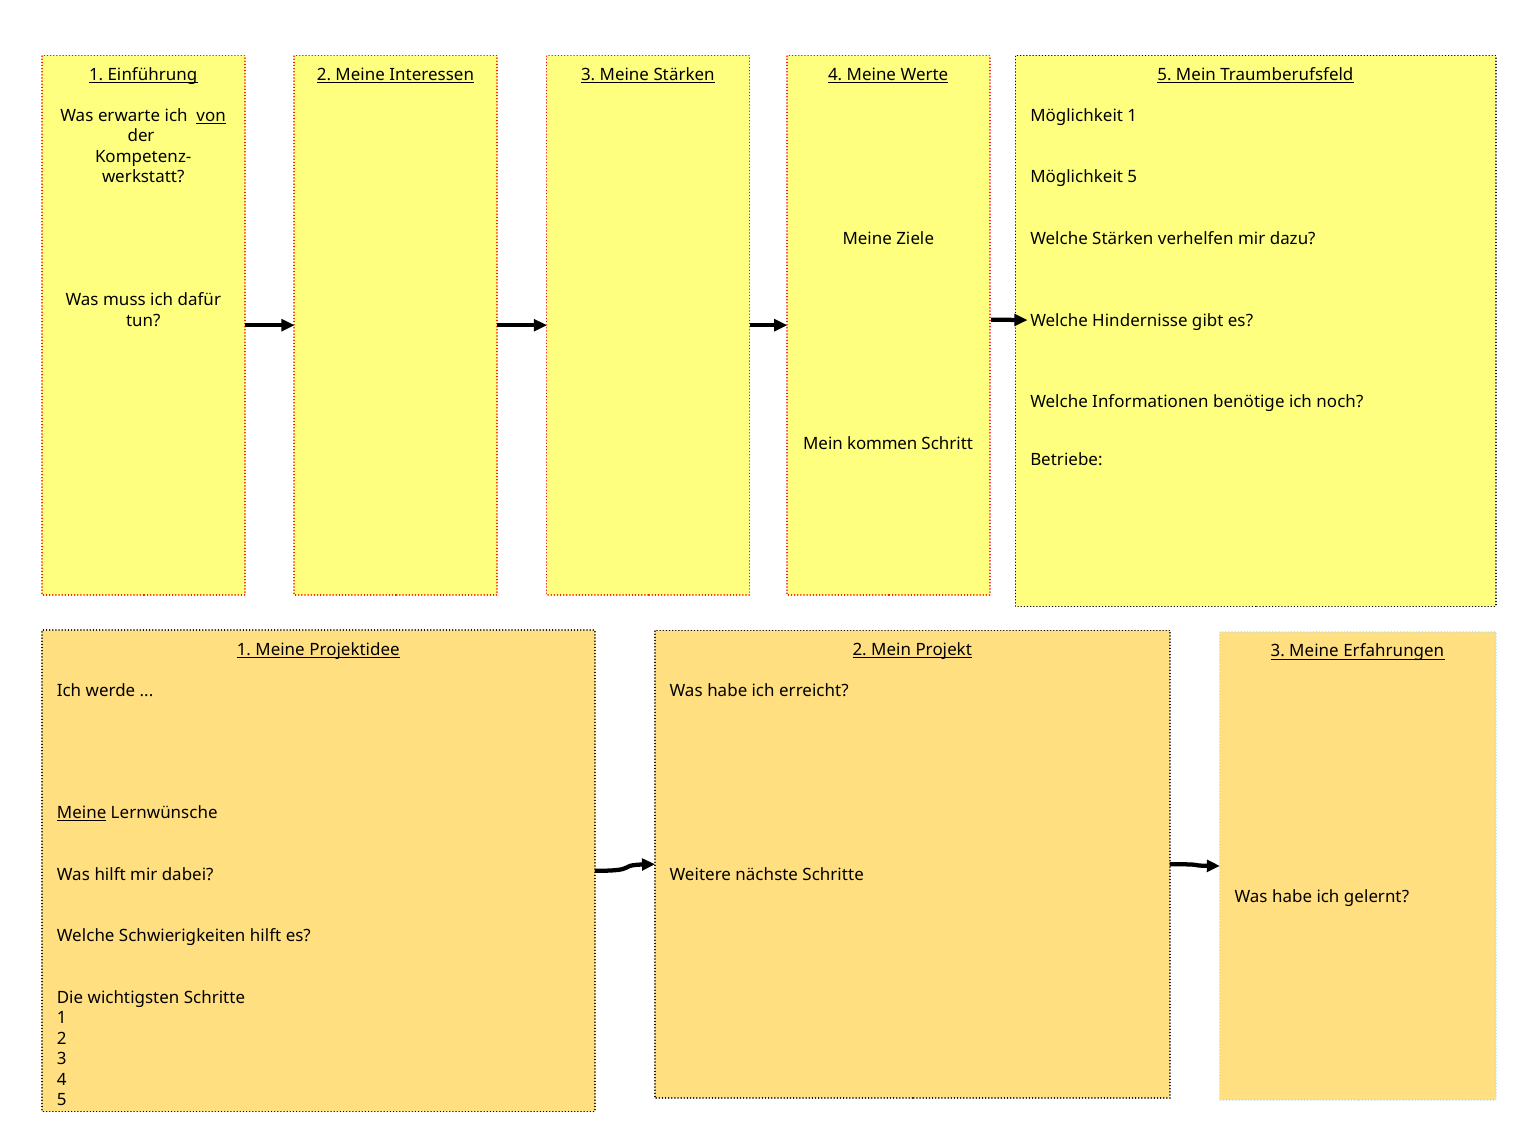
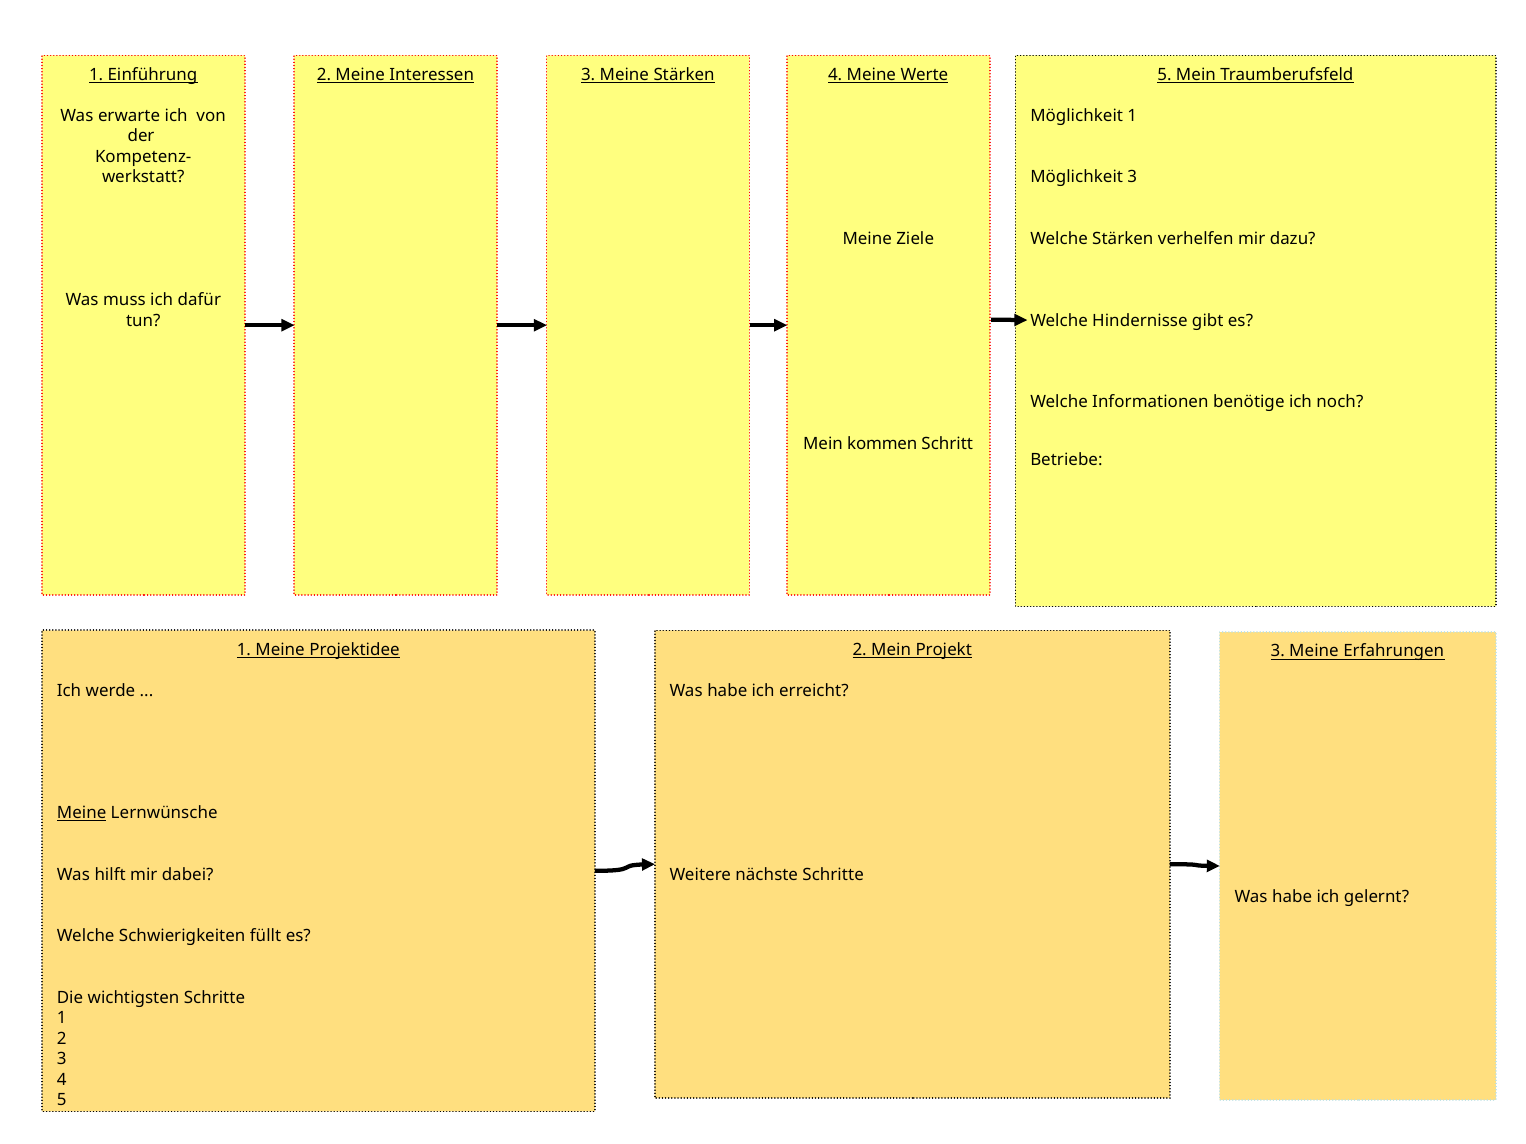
von underline: present -> none
Möglichkeit 5: 5 -> 3
Schwierigkeiten hilft: hilft -> füllt
